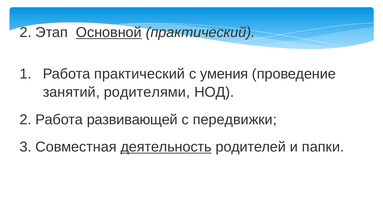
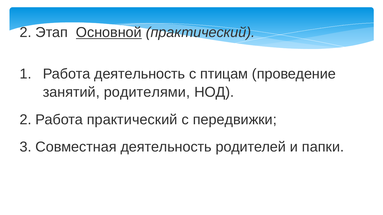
Работа практический: практический -> деятельность
умения: умения -> птицам
Работа развивающей: развивающей -> практический
деятельность at (166, 147) underline: present -> none
